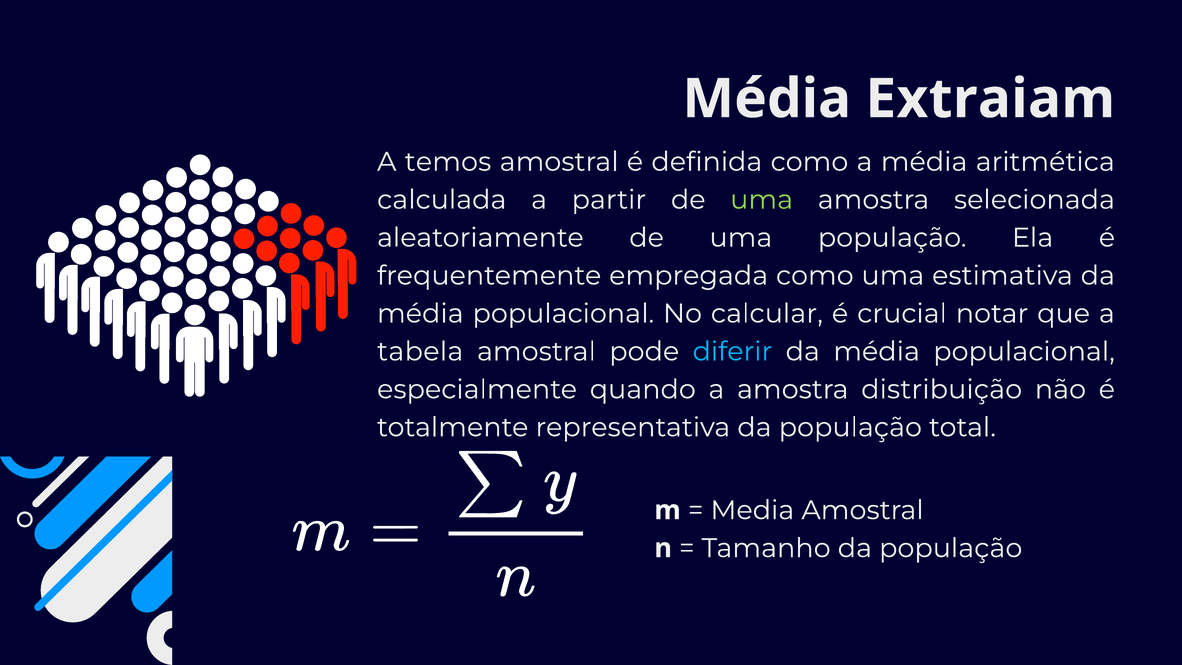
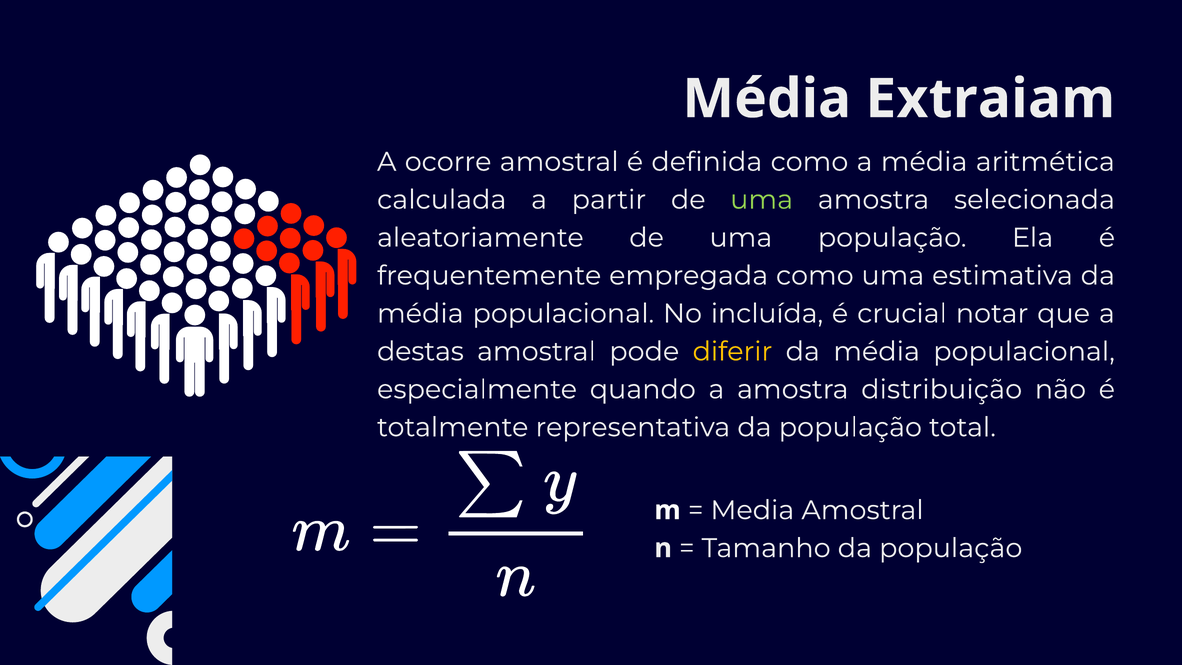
temos: temos -> ocorre
calcular: calcular -> incluída
tabela: tabela -> destas
diferir colour: light blue -> yellow
